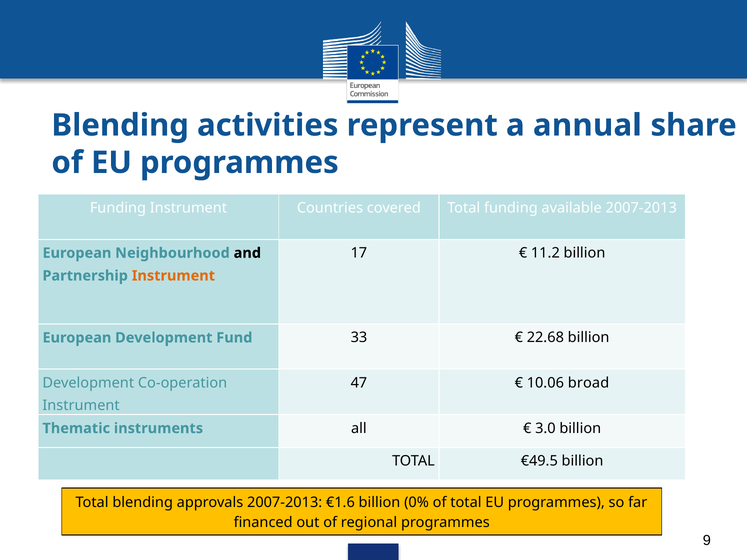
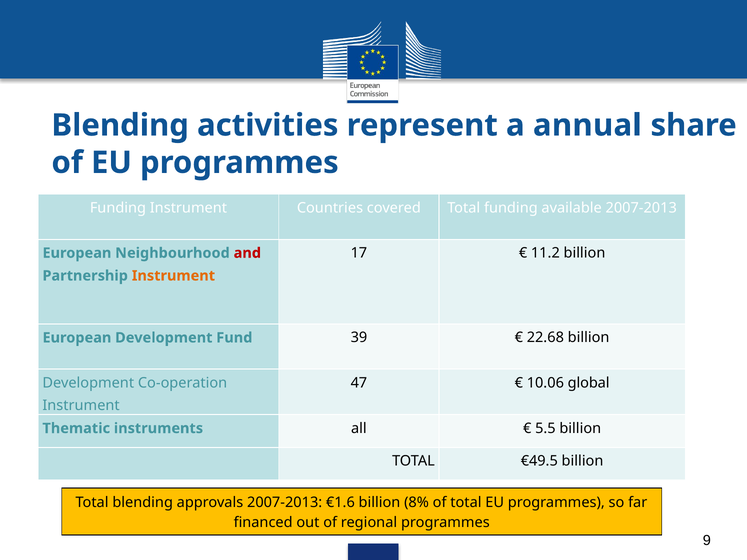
and colour: black -> red
33: 33 -> 39
broad: broad -> global
3.0: 3.0 -> 5.5
0%: 0% -> 8%
